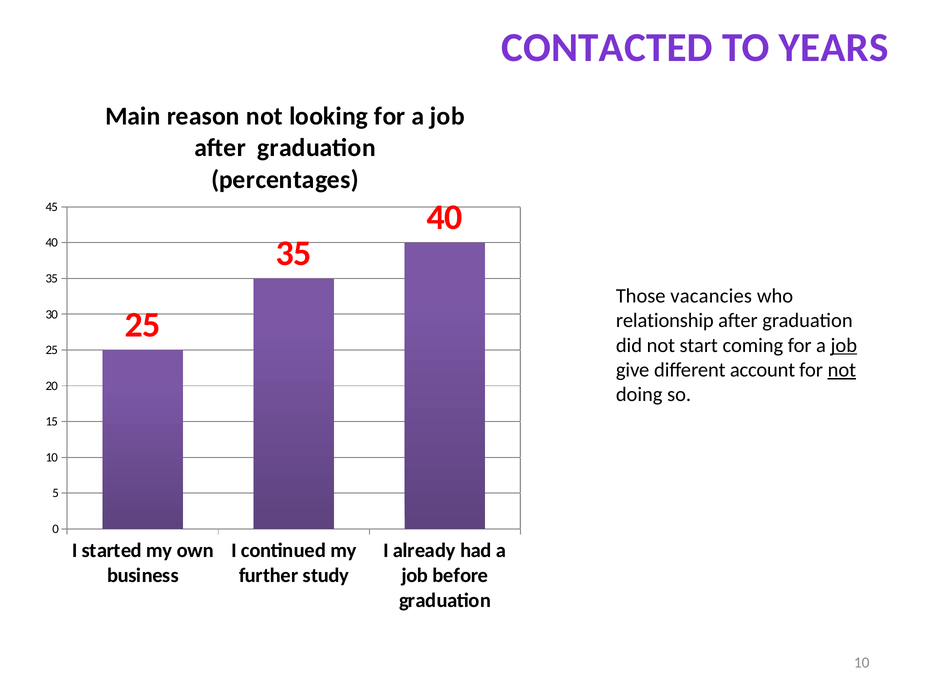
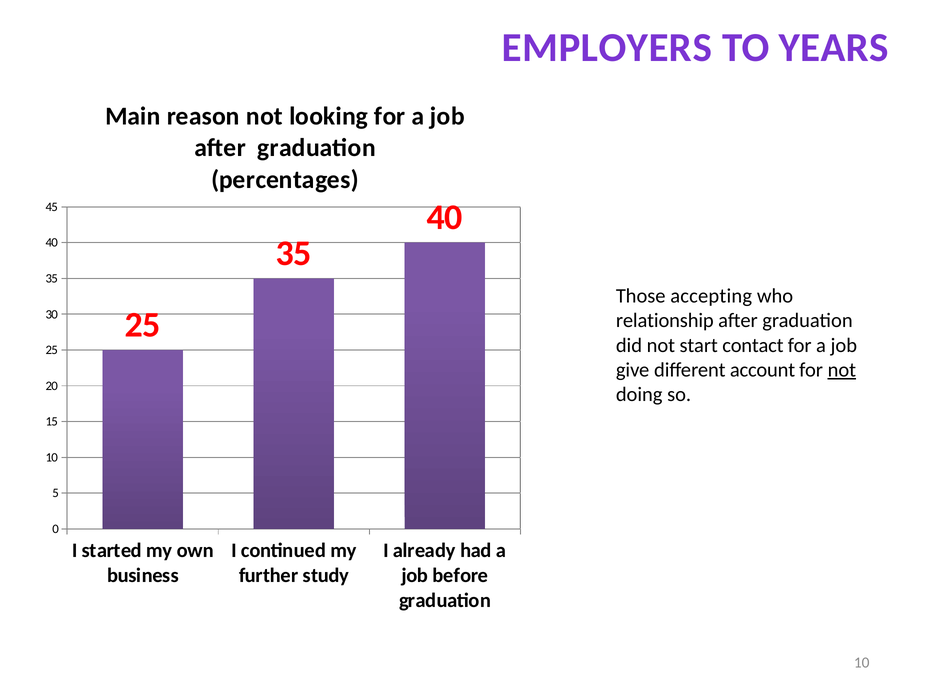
CONTACTED: CONTACTED -> EMPLOYERS
vacancies: vacancies -> accepting
coming: coming -> contact
job at (844, 345) underline: present -> none
